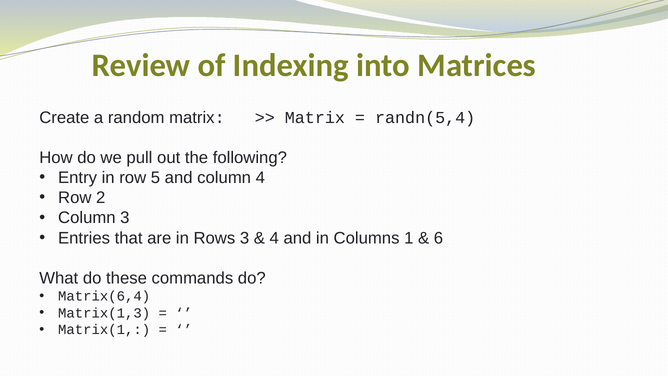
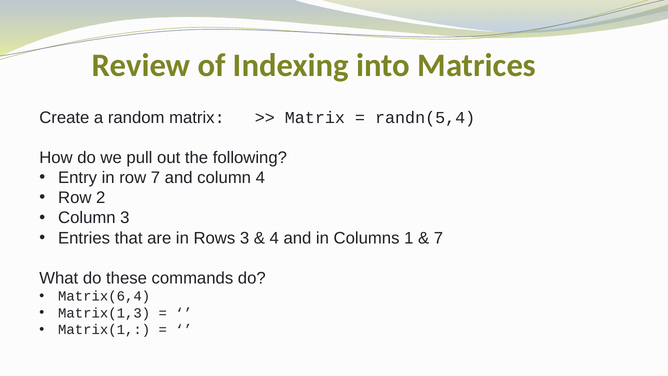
row 5: 5 -> 7
6 at (438, 238): 6 -> 7
